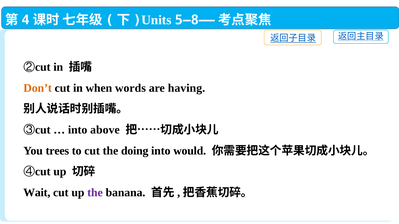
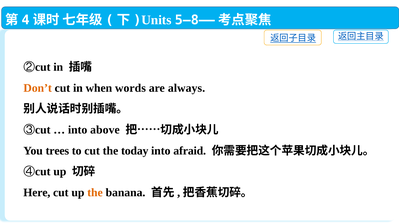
having: having -> always
doing: doing -> today
would: would -> afraid
Wait: Wait -> Here
the at (95, 193) colour: purple -> orange
